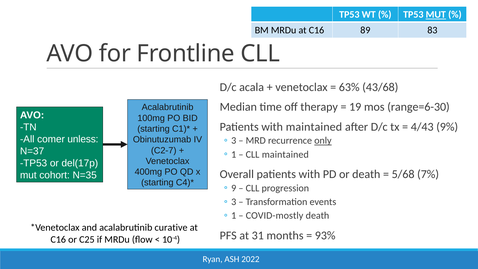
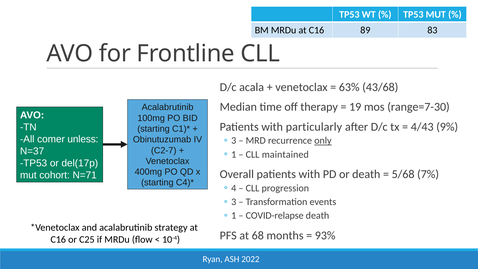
MUT at (436, 15) underline: present -> none
range=6-30: range=6-30 -> range=7-30
with maintained: maintained -> particularly
N=35: N=35 -> N=71
9: 9 -> 4
COVID-mostly: COVID-mostly -> COVID-relapse
curative: curative -> strategy
31: 31 -> 68
